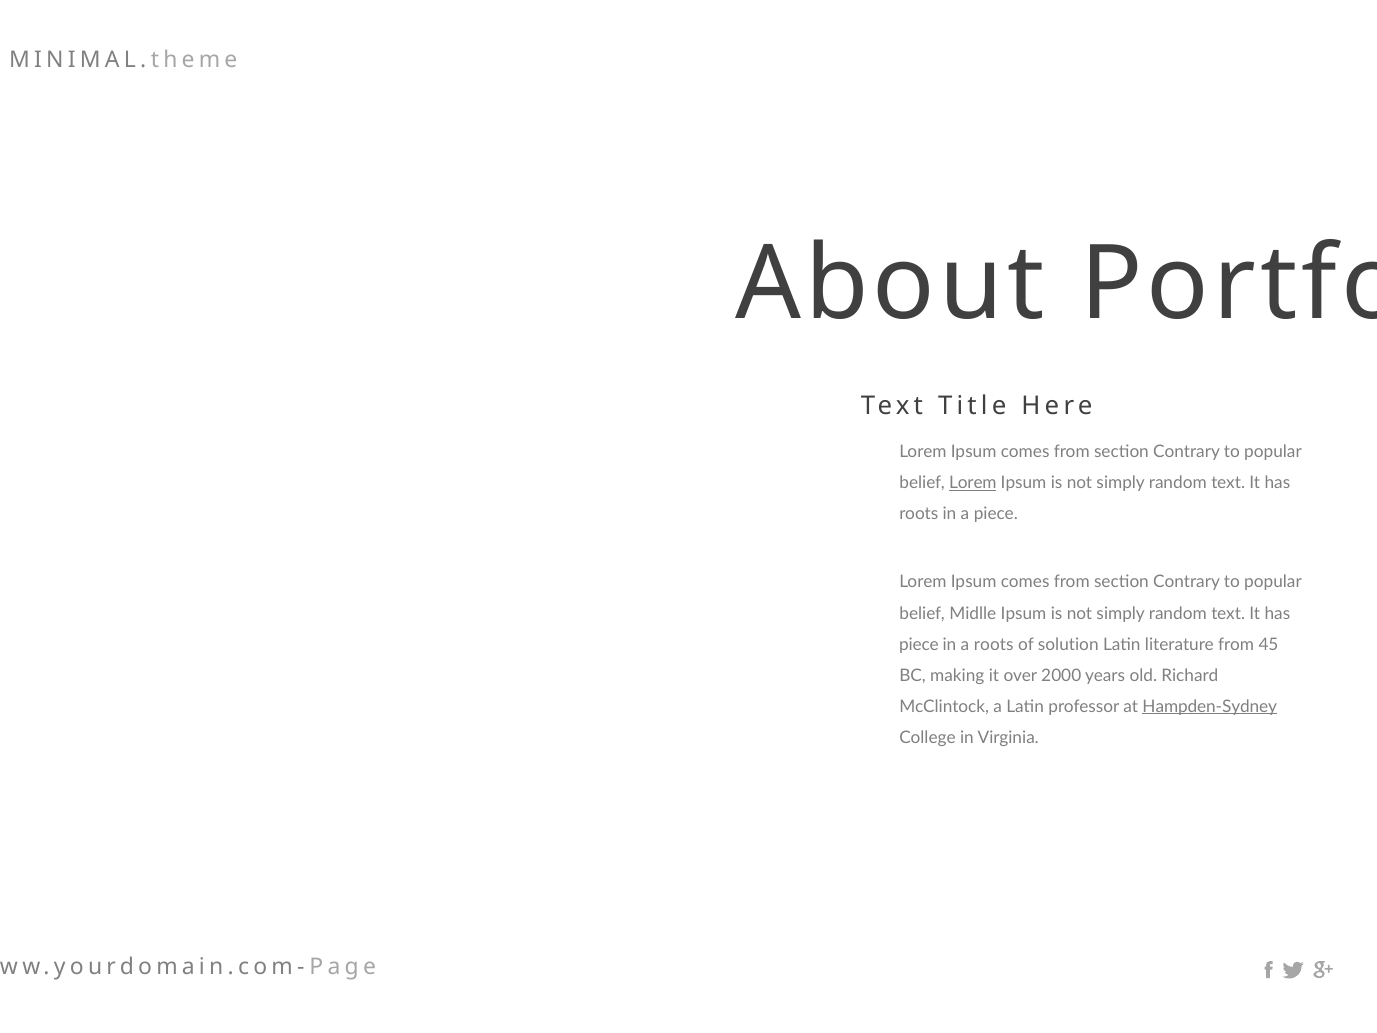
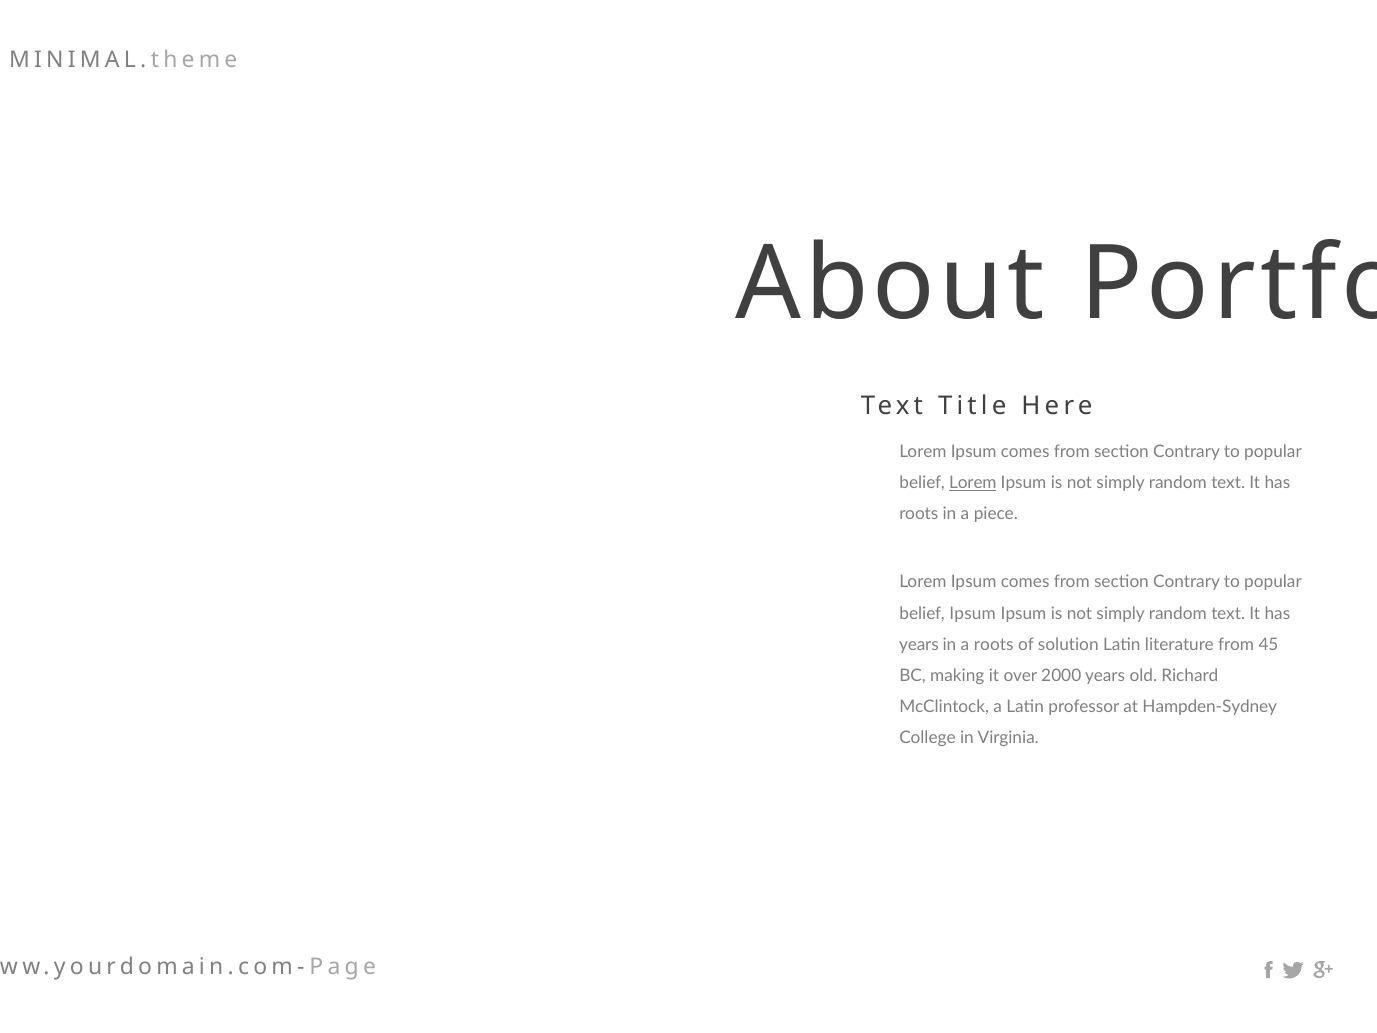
belief Midlle: Midlle -> Ipsum
piece at (919, 644): piece -> years
Hampden-Sydney underline: present -> none
